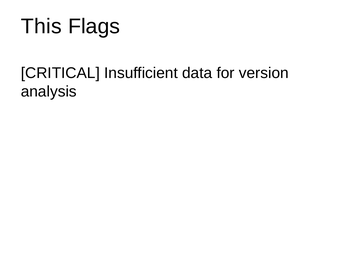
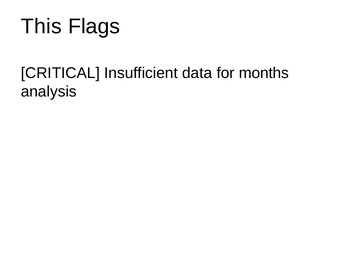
version: version -> months
